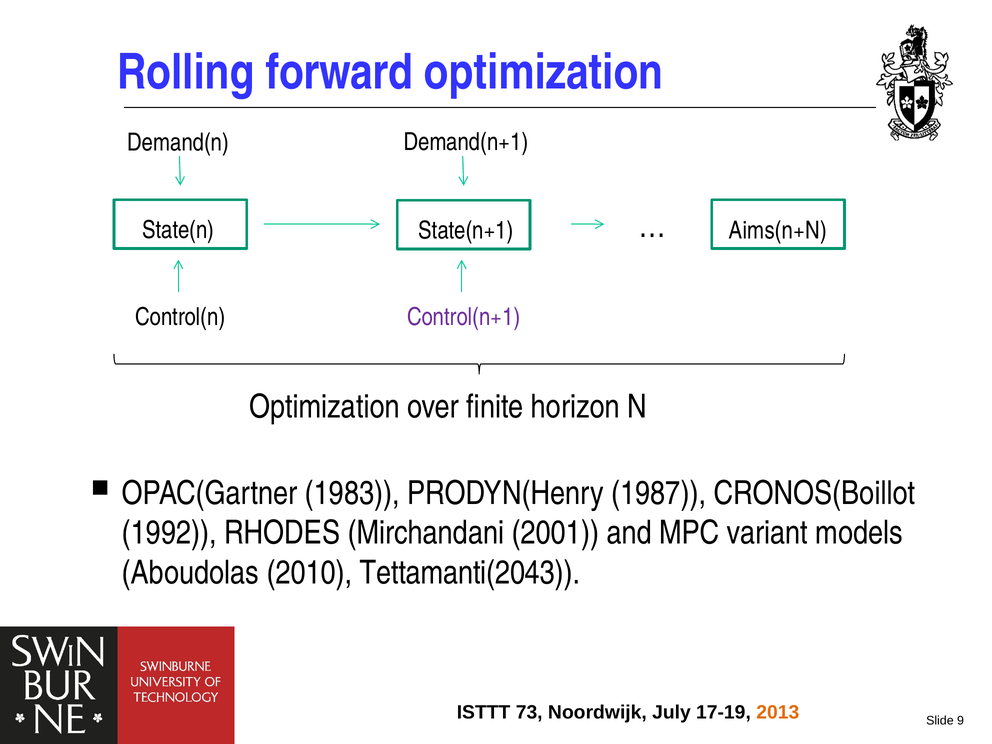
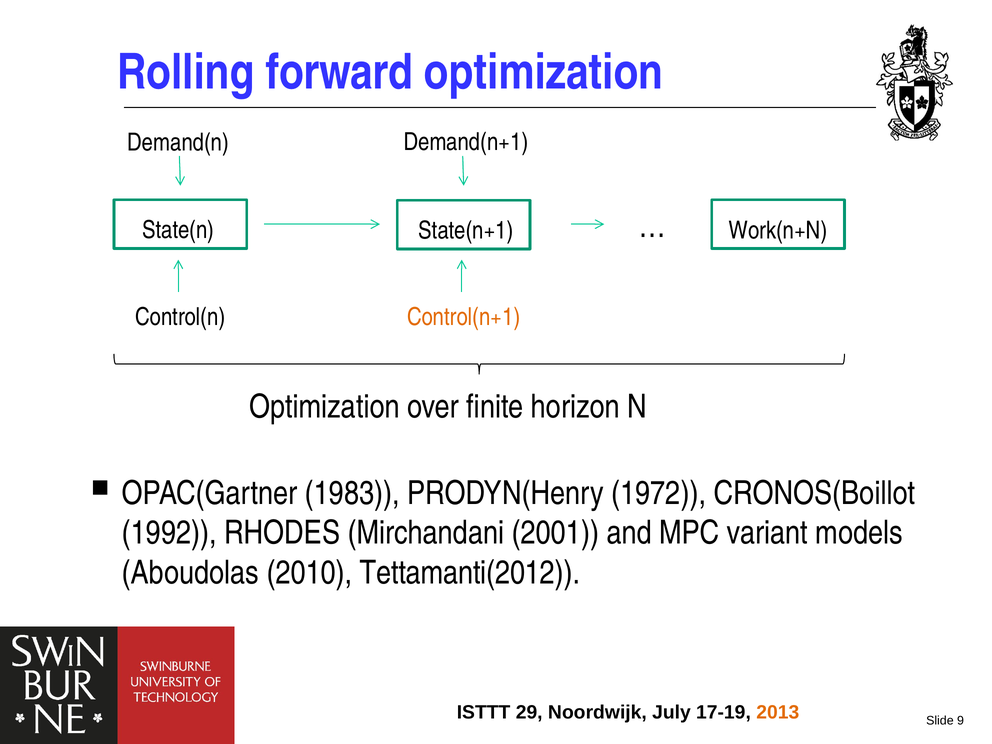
Aims(n+N: Aims(n+N -> Work(n+N
Control(n+1 colour: purple -> orange
1987: 1987 -> 1972
Tettamanti(2043: Tettamanti(2043 -> Tettamanti(2012
73: 73 -> 29
